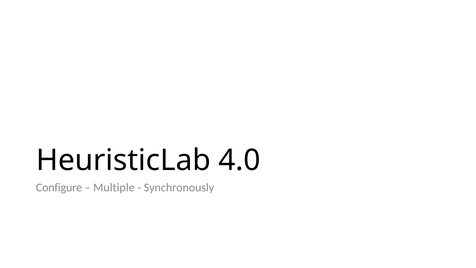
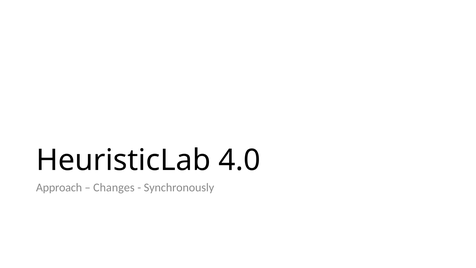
Configure: Configure -> Approach
Multiple: Multiple -> Changes
